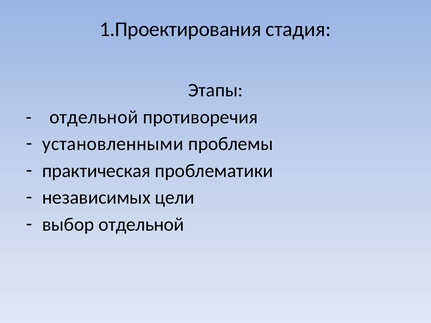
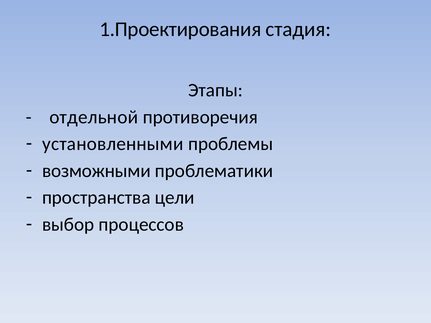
практическая: практическая -> возможными
независимых: независимых -> пространства
выбор отдельной: отдельной -> процессов
